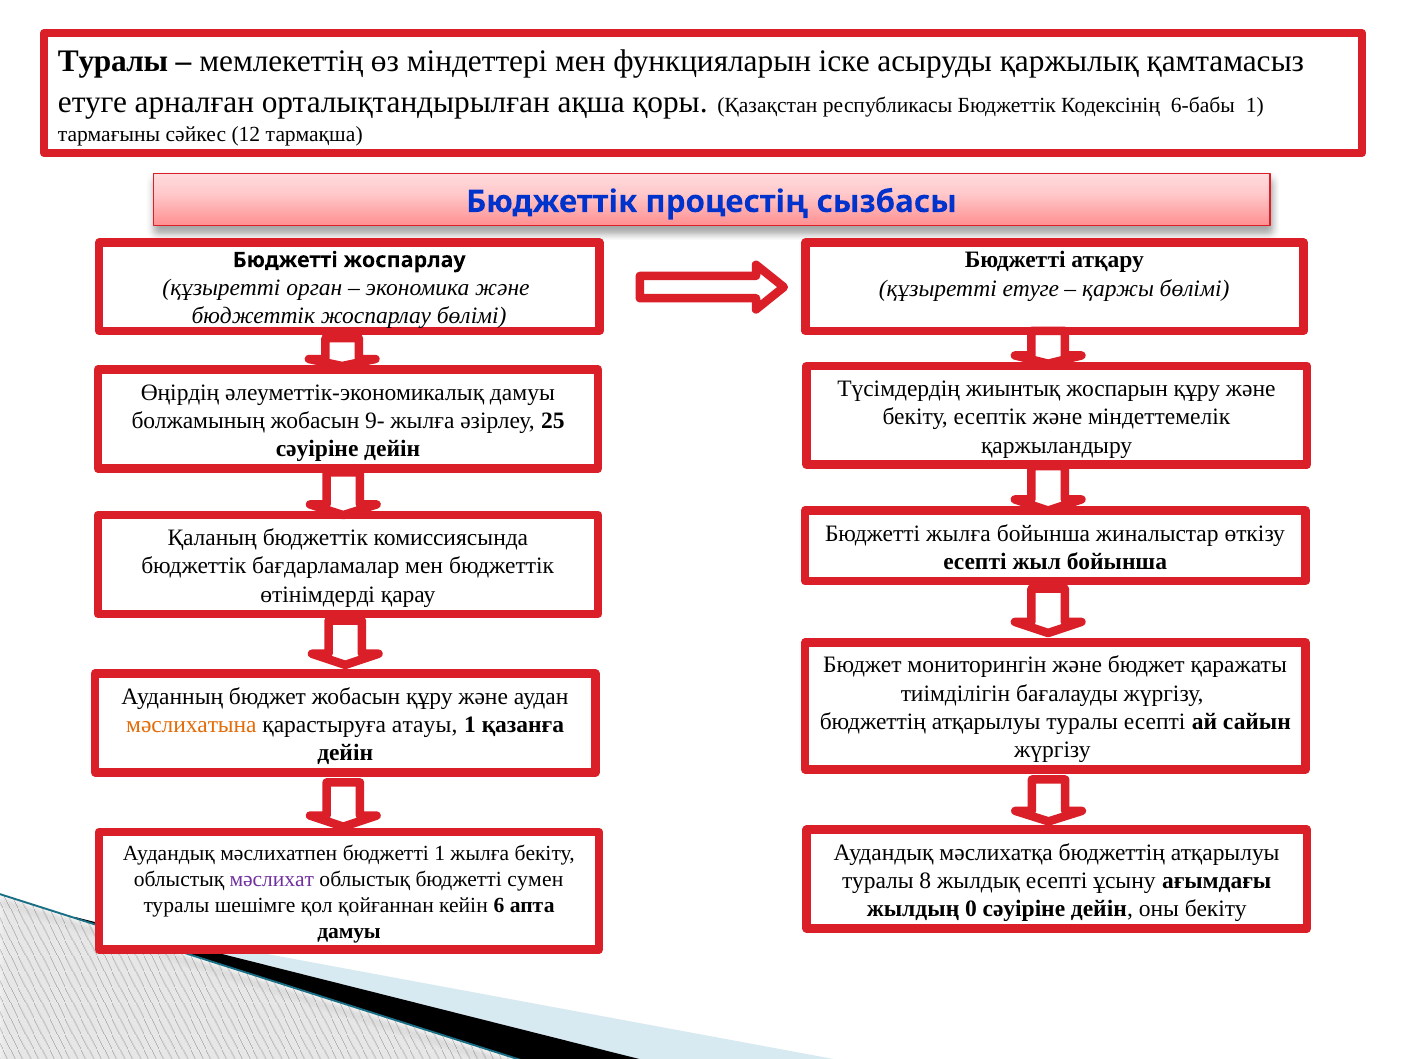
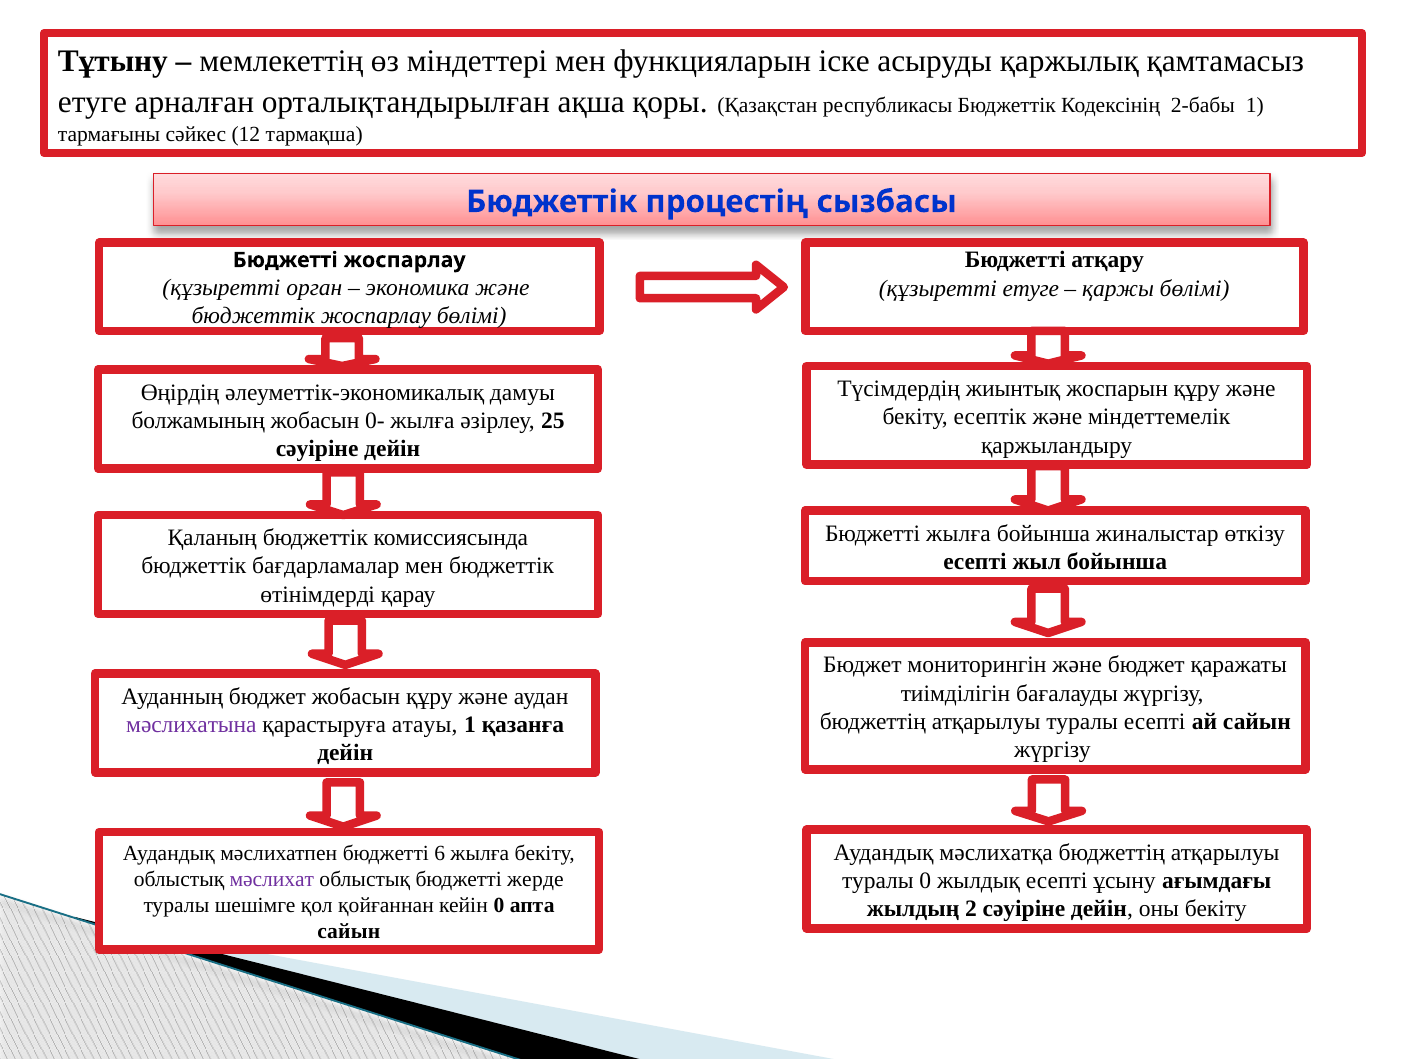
Туралы at (113, 61): Туралы -> Тұтыну
6-бабы: 6-бабы -> 2-бабы
9-: 9- -> 0-
мәслихатына colour: orange -> purple
бюджетті 1: 1 -> 6
сумен: сумен -> жерде
туралы 8: 8 -> 0
кейін 6: 6 -> 0
0: 0 -> 2
дамуы at (349, 931): дамуы -> сайын
